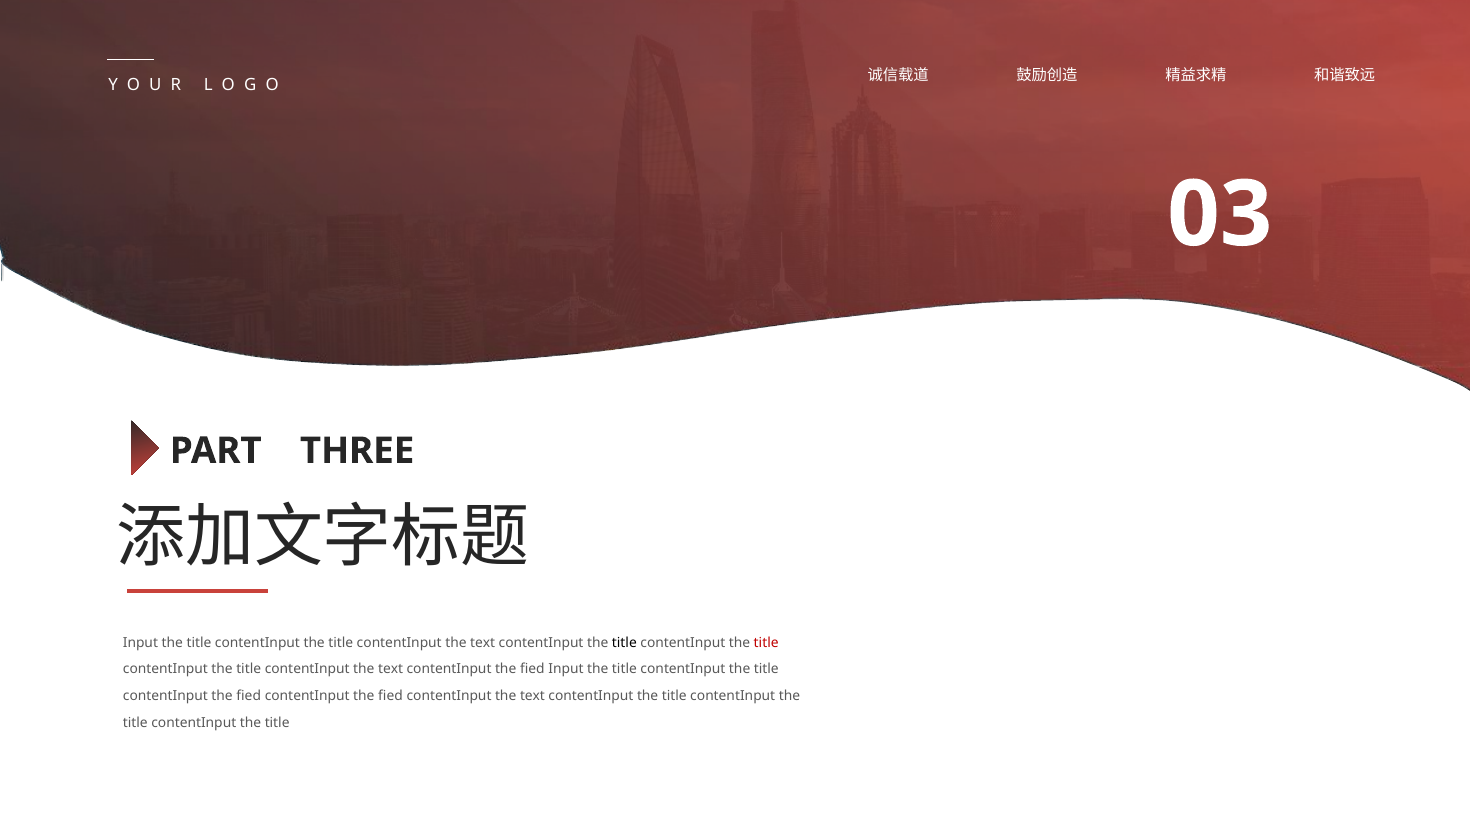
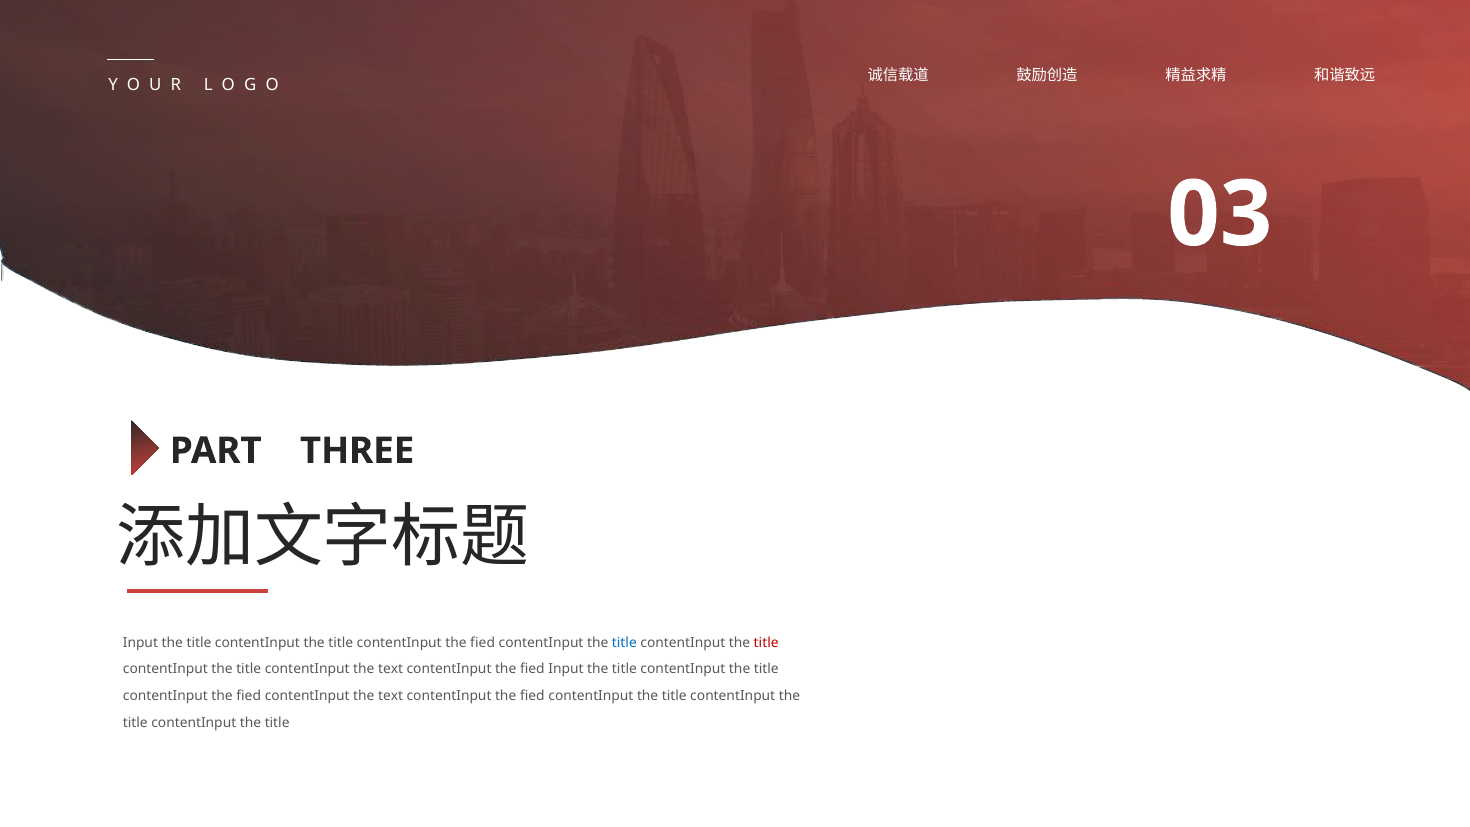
text at (483, 643): text -> fied
title at (624, 643) colour: black -> blue
fied at (390, 696): fied -> text
text at (532, 696): text -> fied
